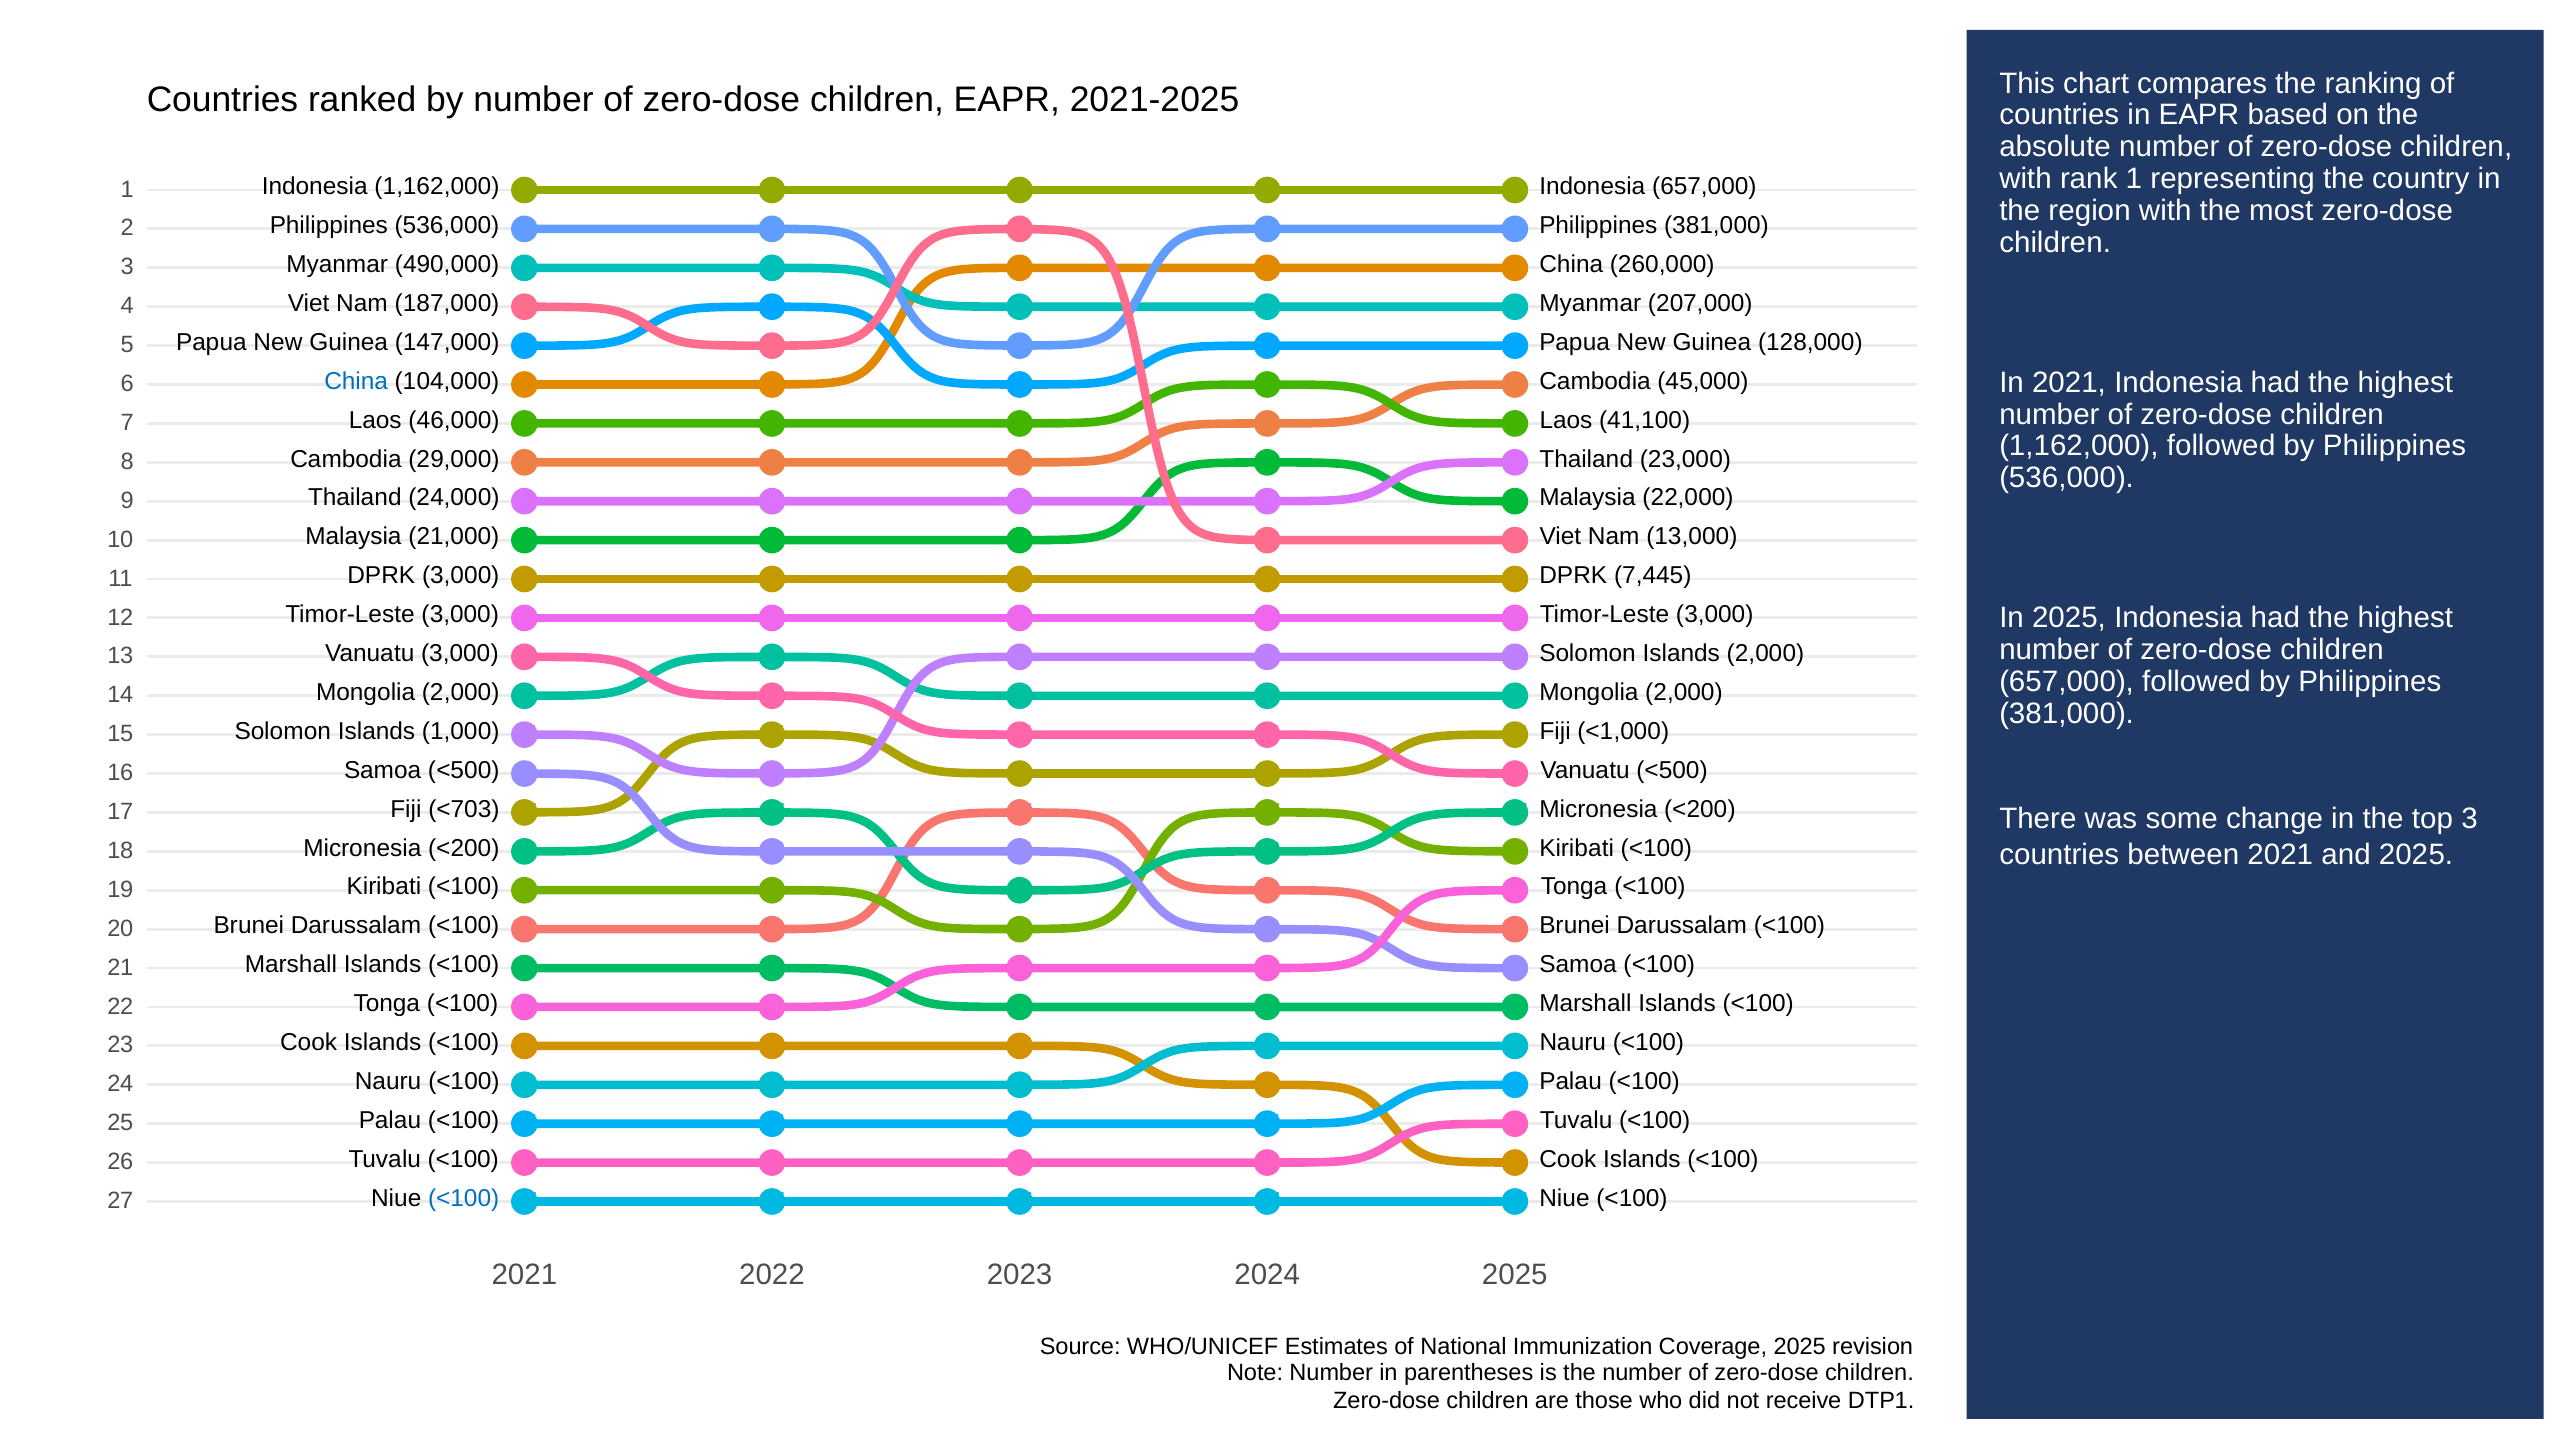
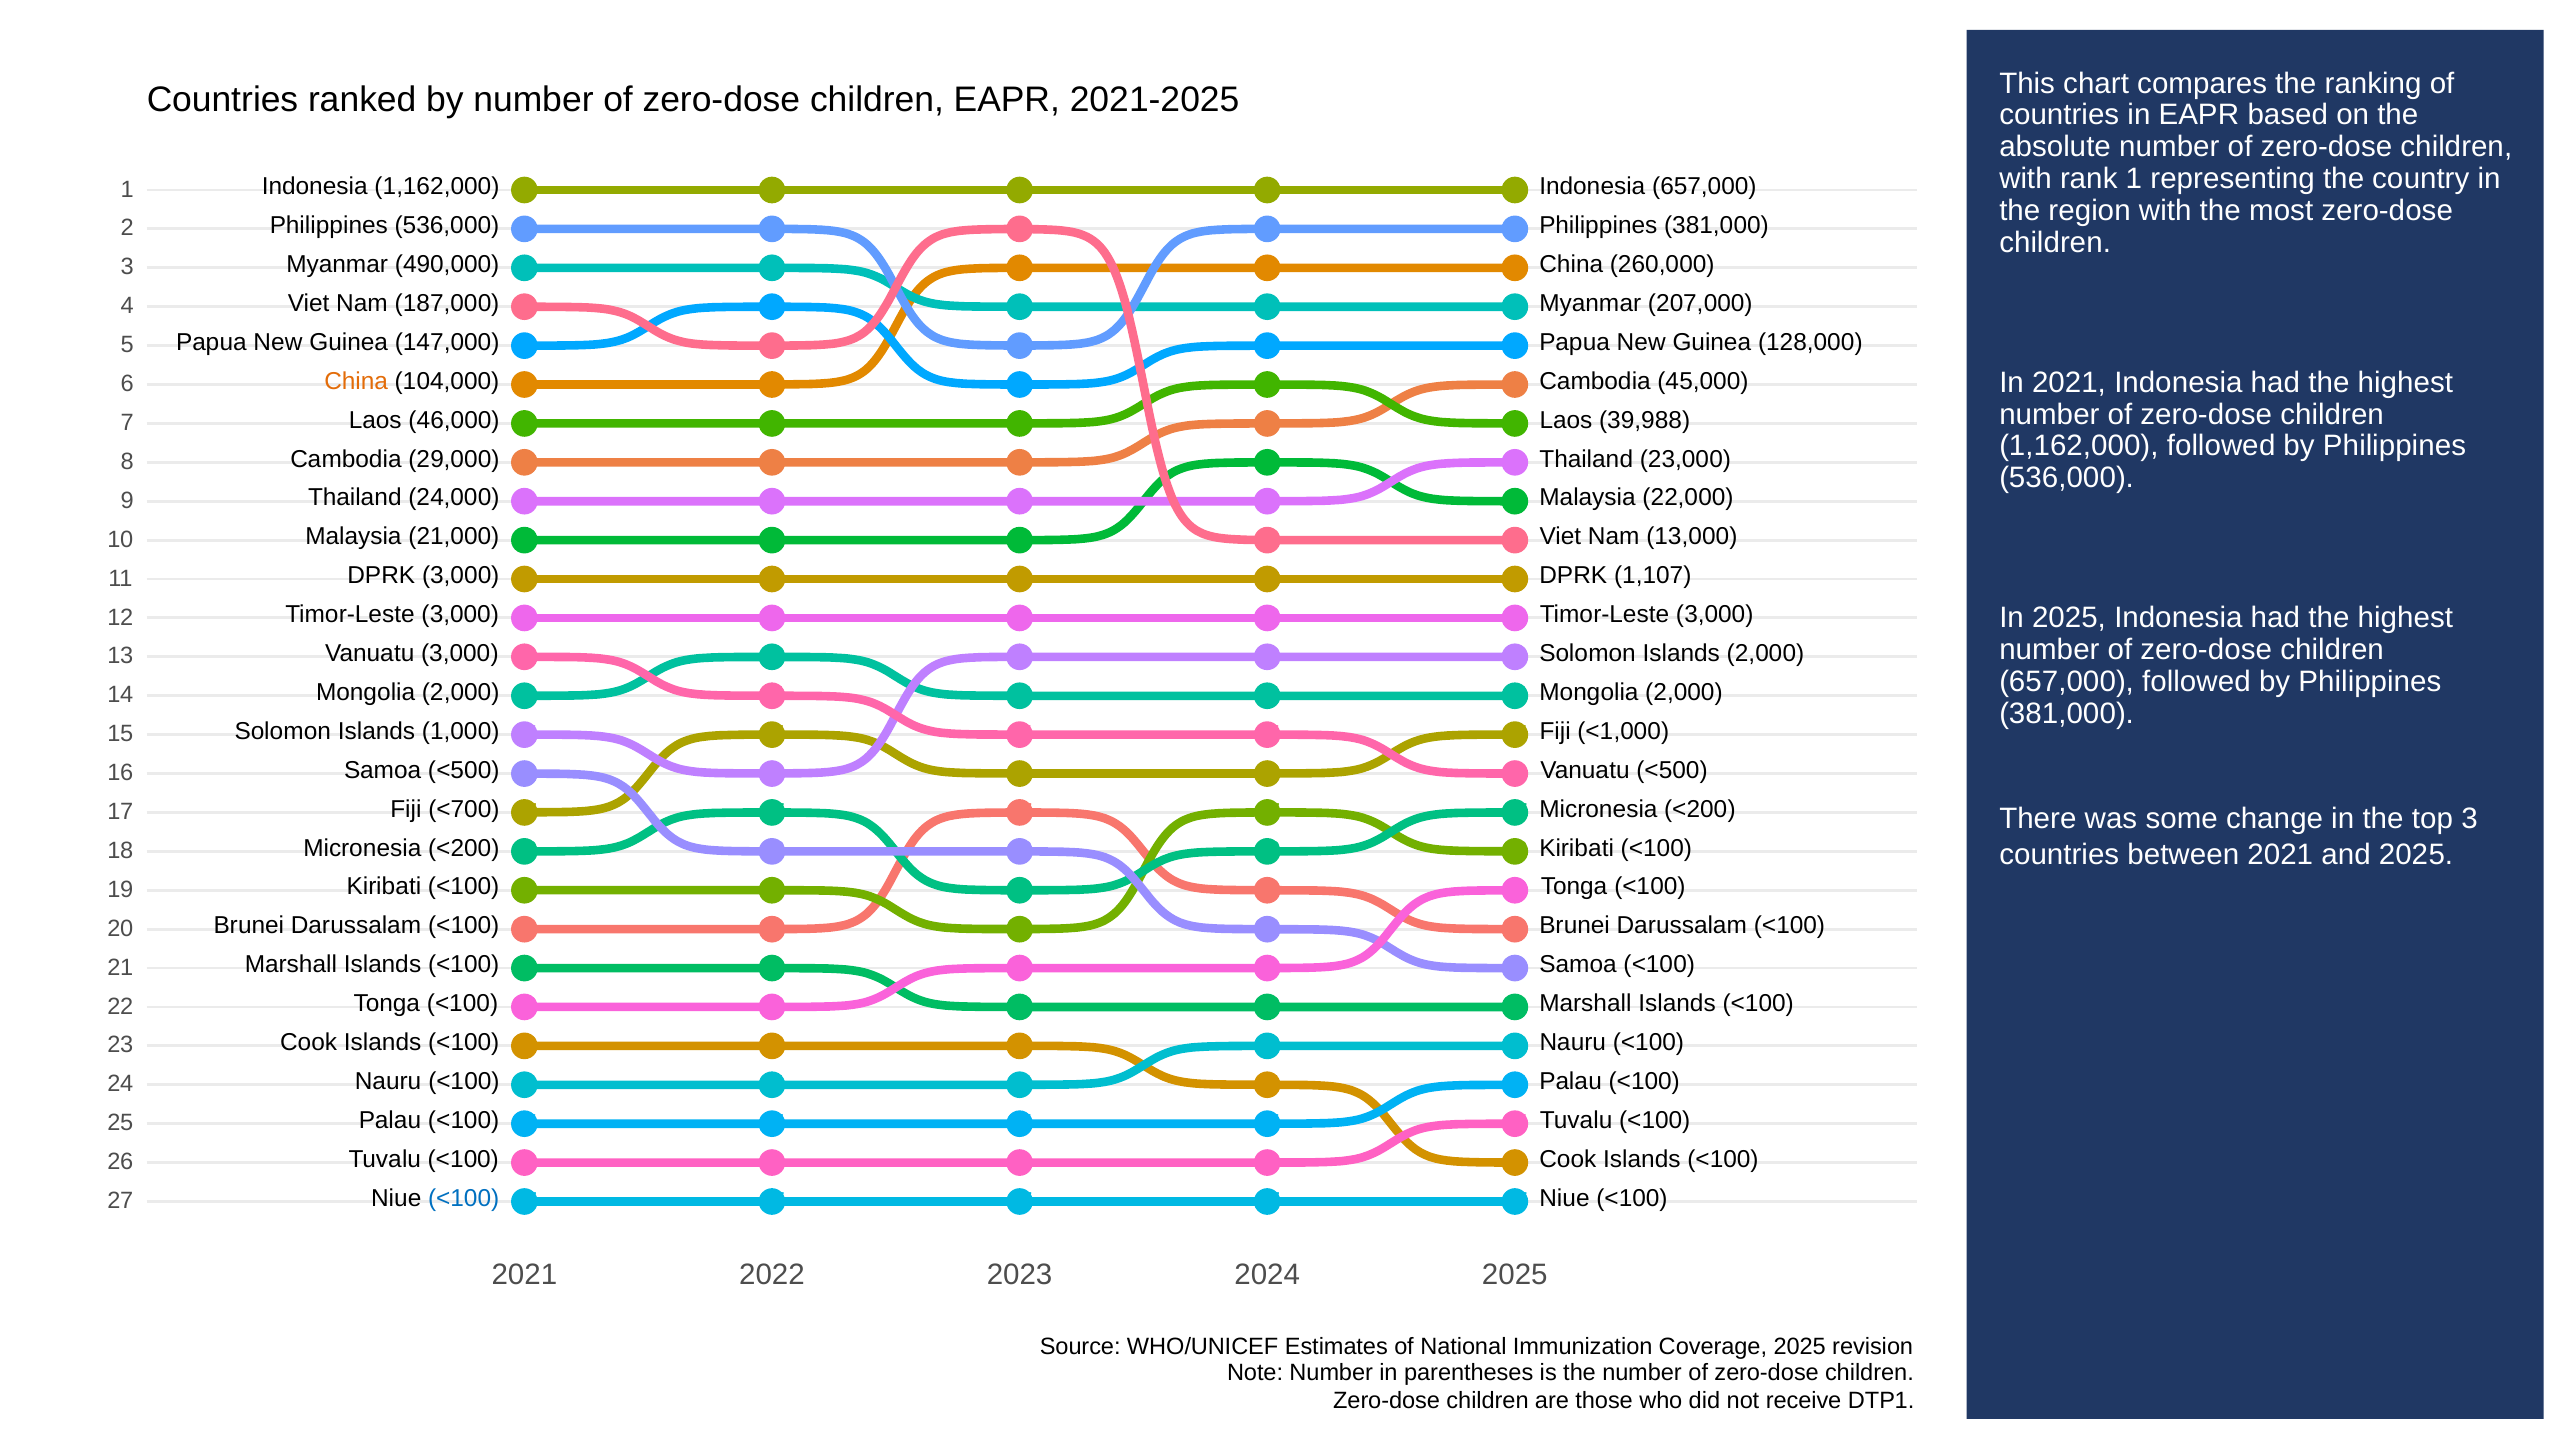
China at (356, 381) colour: blue -> orange
41,100: 41,100 -> 39,988
7,445: 7,445 -> 1,107
<703: <703 -> <700
